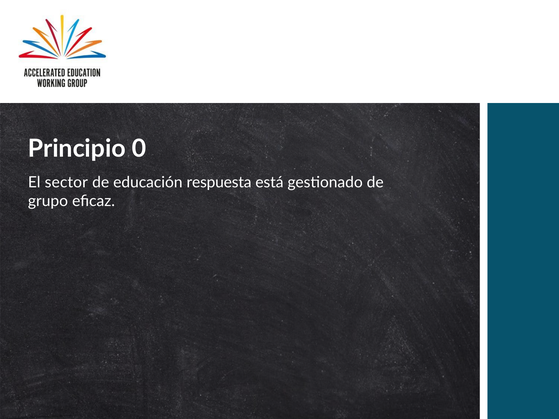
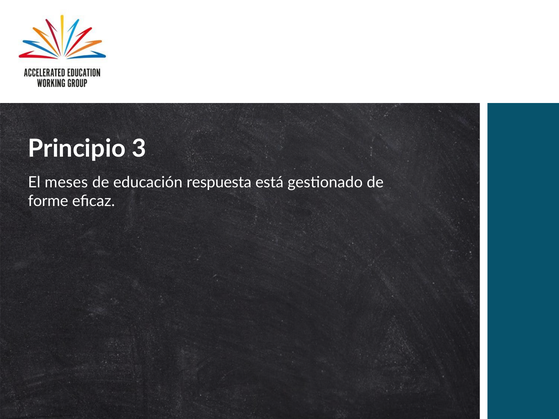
0: 0 -> 3
sector: sector -> meses
grupo: grupo -> forme
